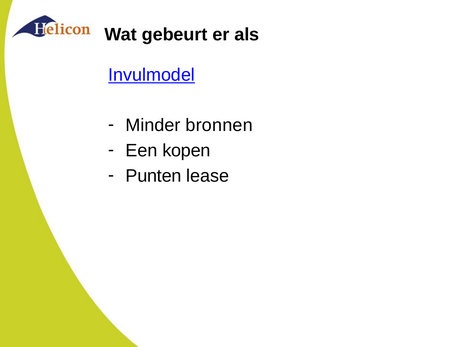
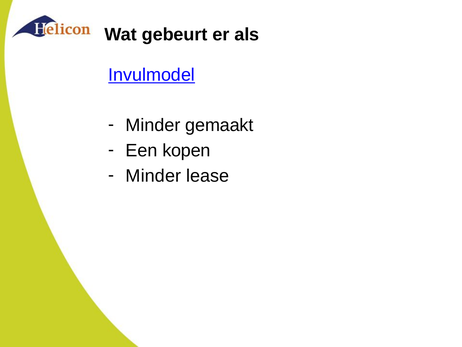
bronnen: bronnen -> gemaakt
Punten at (154, 176): Punten -> Minder
